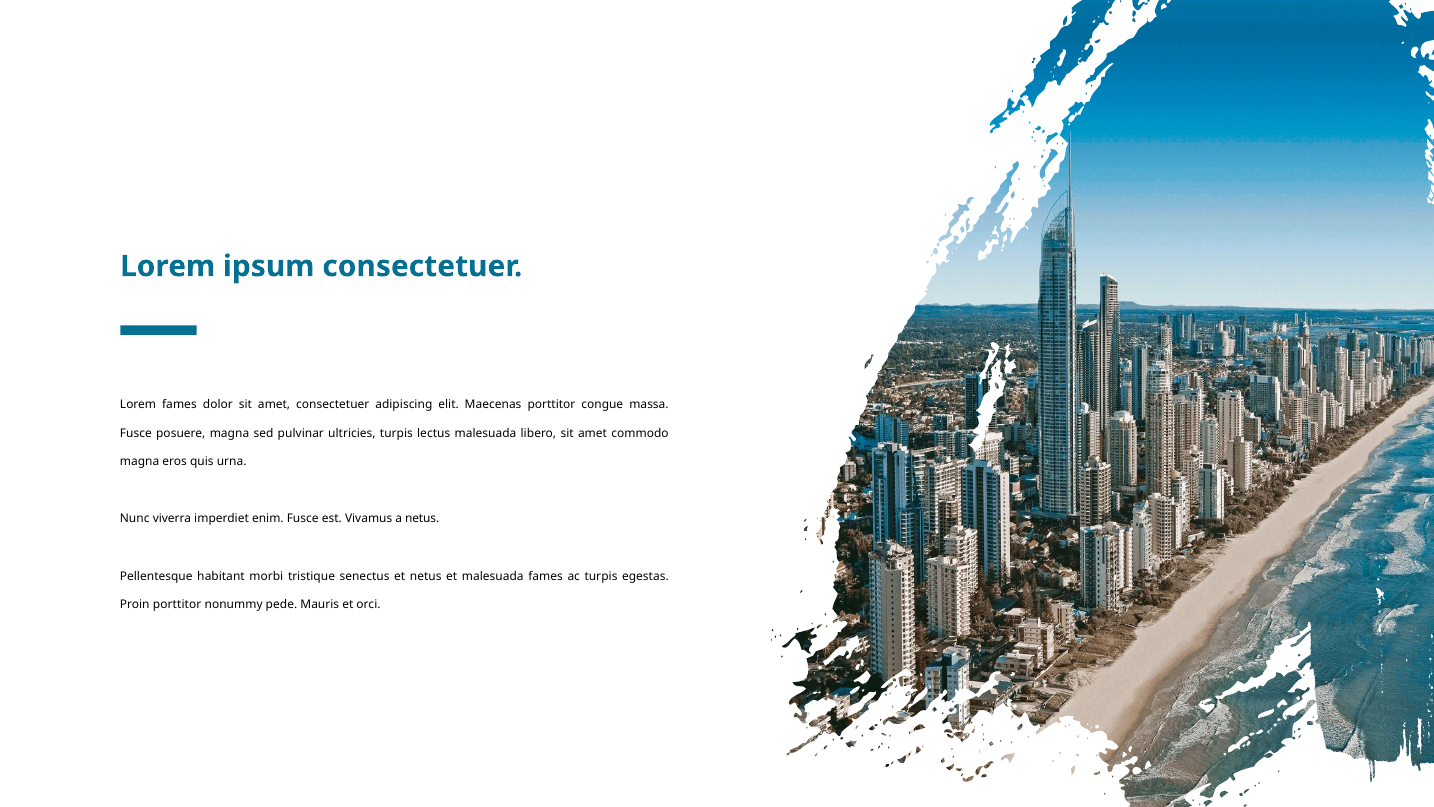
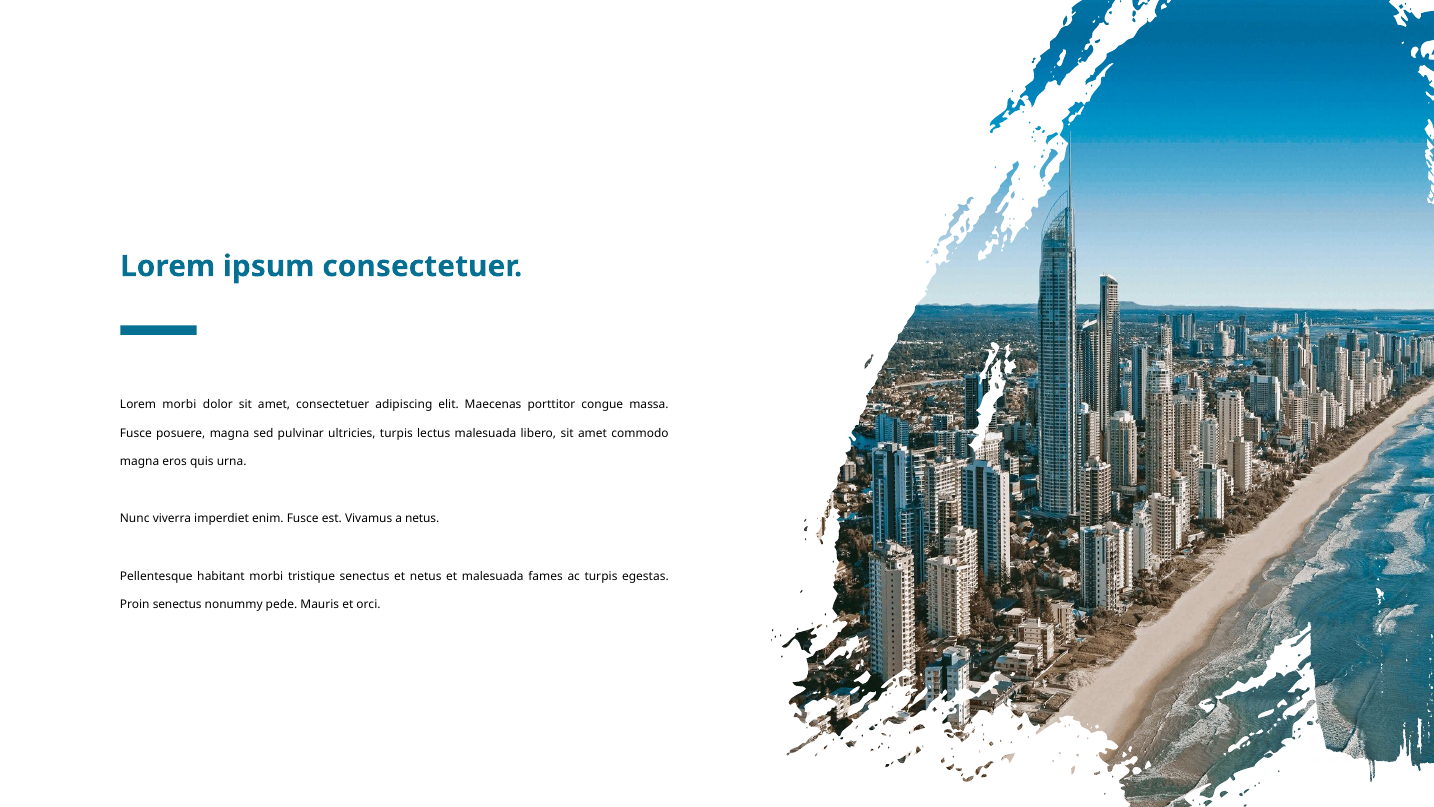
Lorem fames: fames -> morbi
Proin porttitor: porttitor -> senectus
